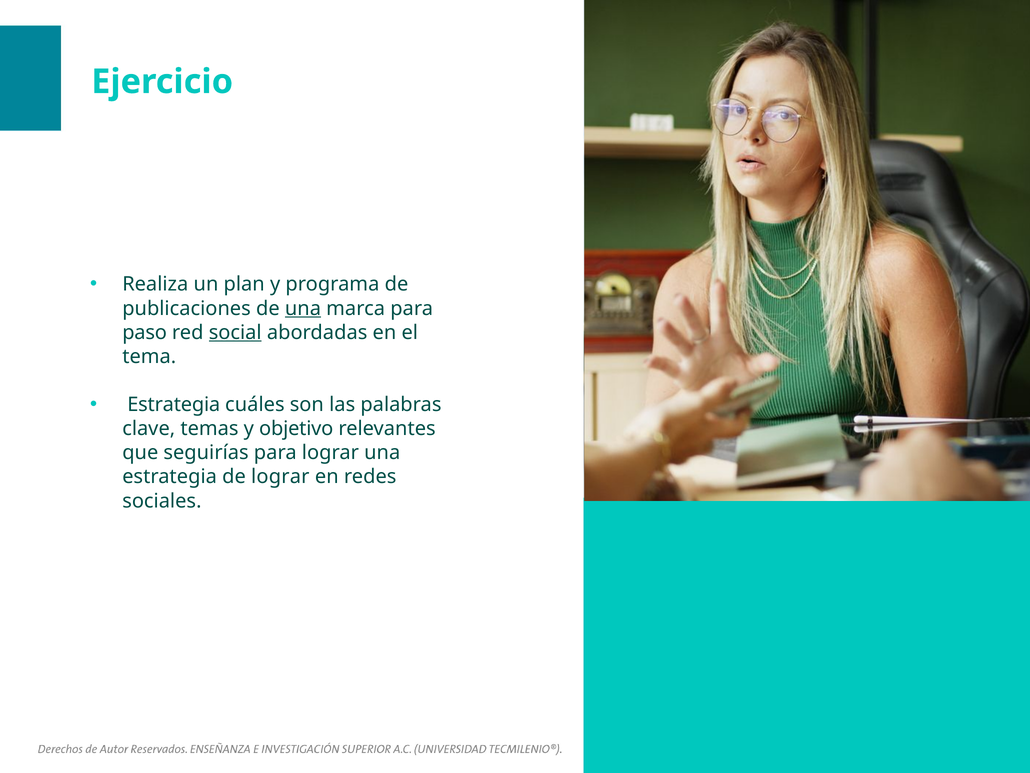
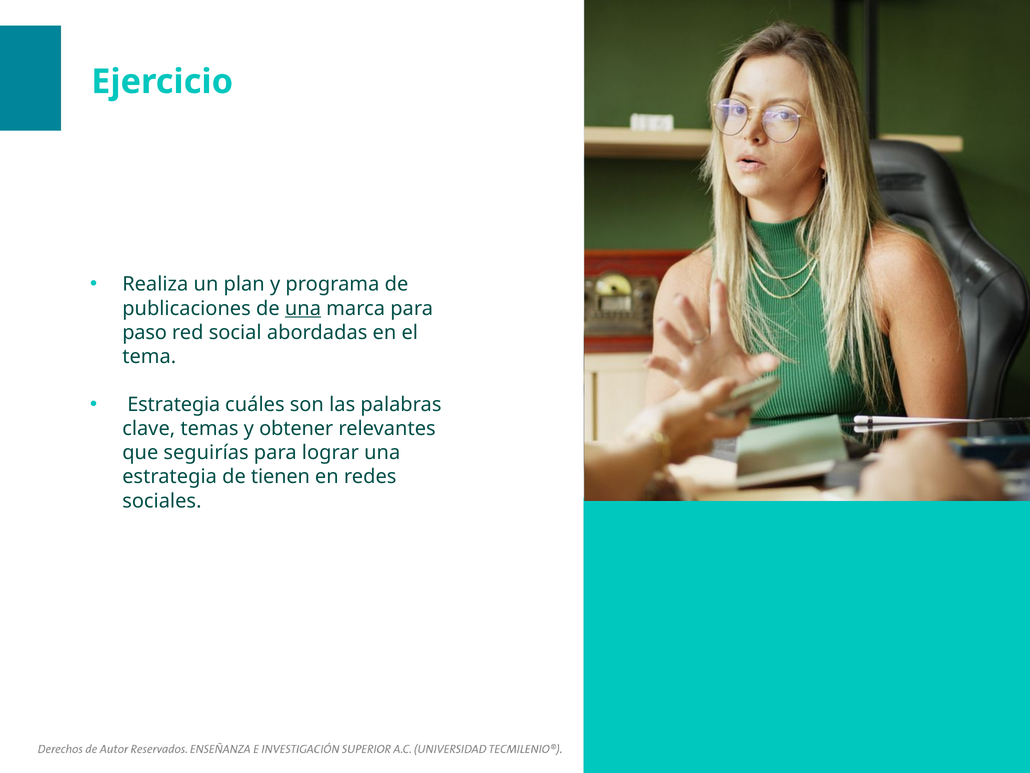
social underline: present -> none
objetivo: objetivo -> obtener
de lograr: lograr -> tienen
